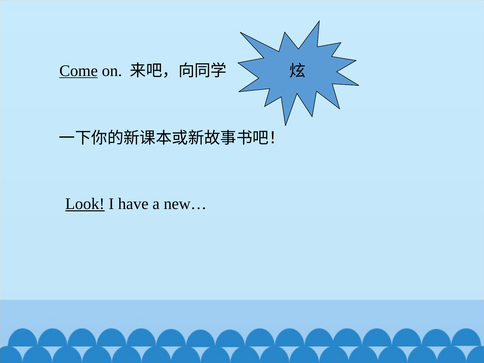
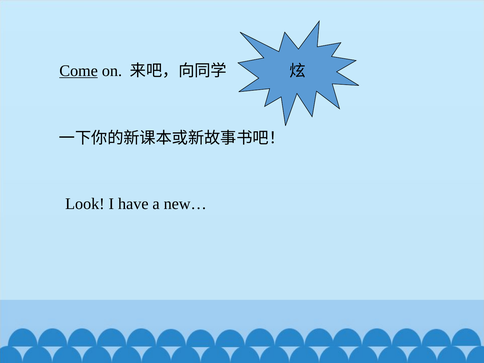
Look underline: present -> none
